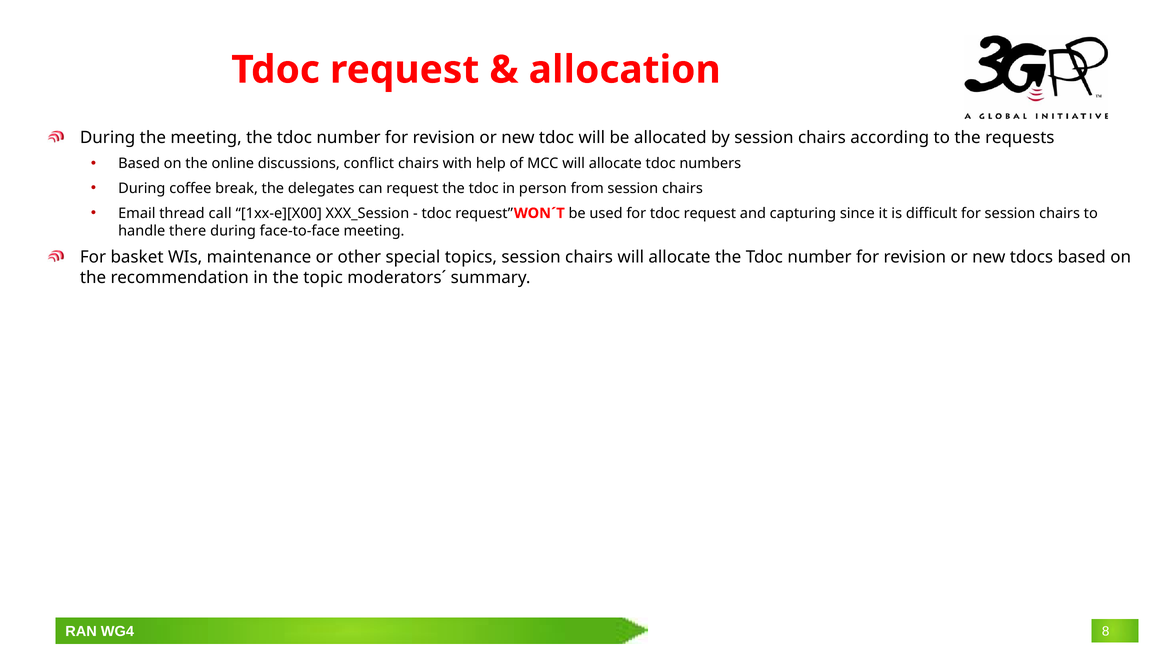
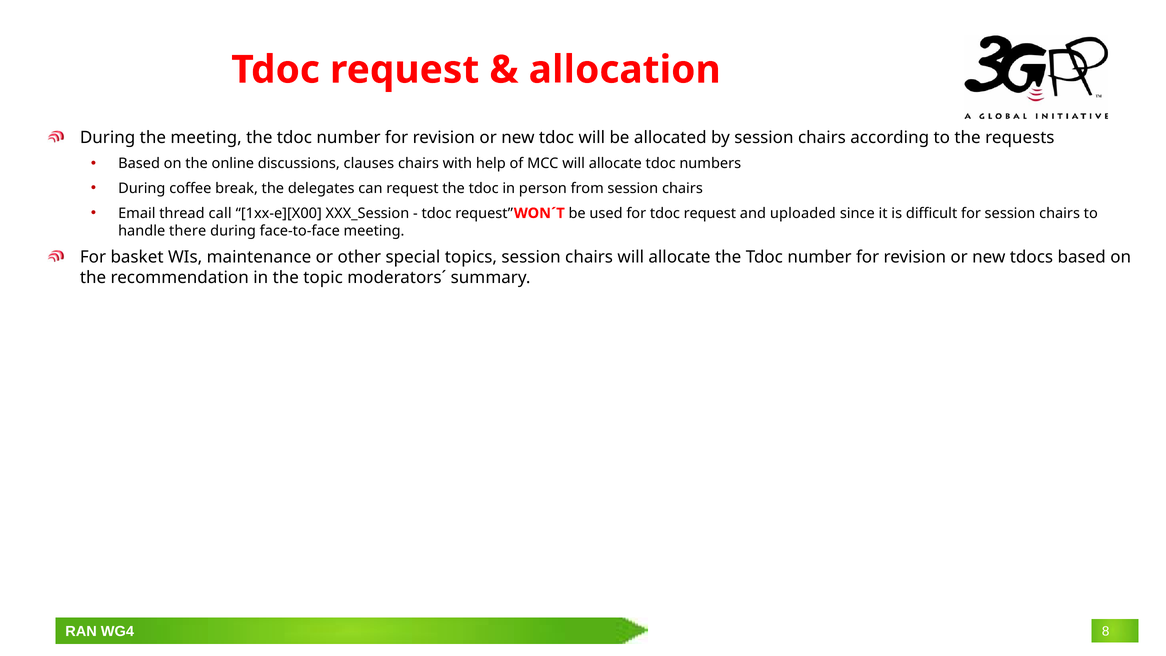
conflict: conflict -> clauses
capturing: capturing -> uploaded
